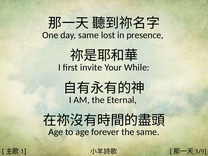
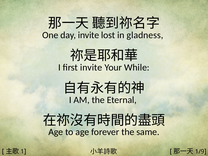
day same: same -> invite
presence: presence -> gladness
